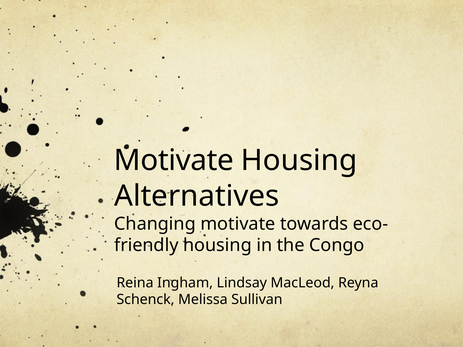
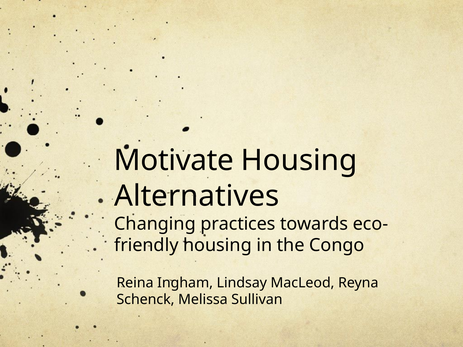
Changing motivate: motivate -> practices
